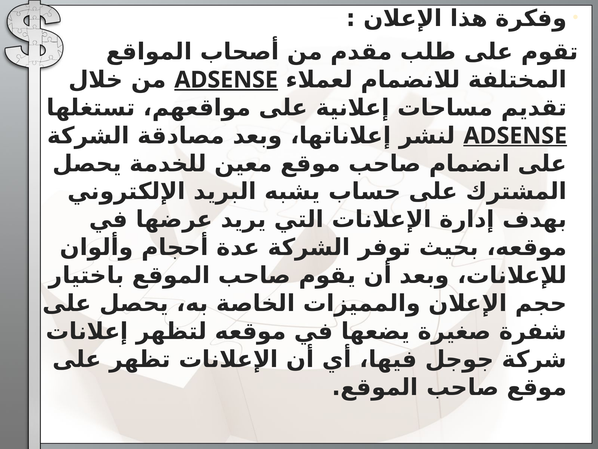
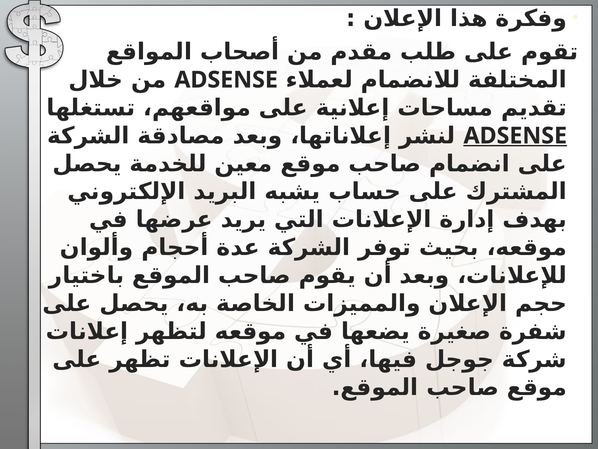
ADSENSE at (226, 80) underline: present -> none
